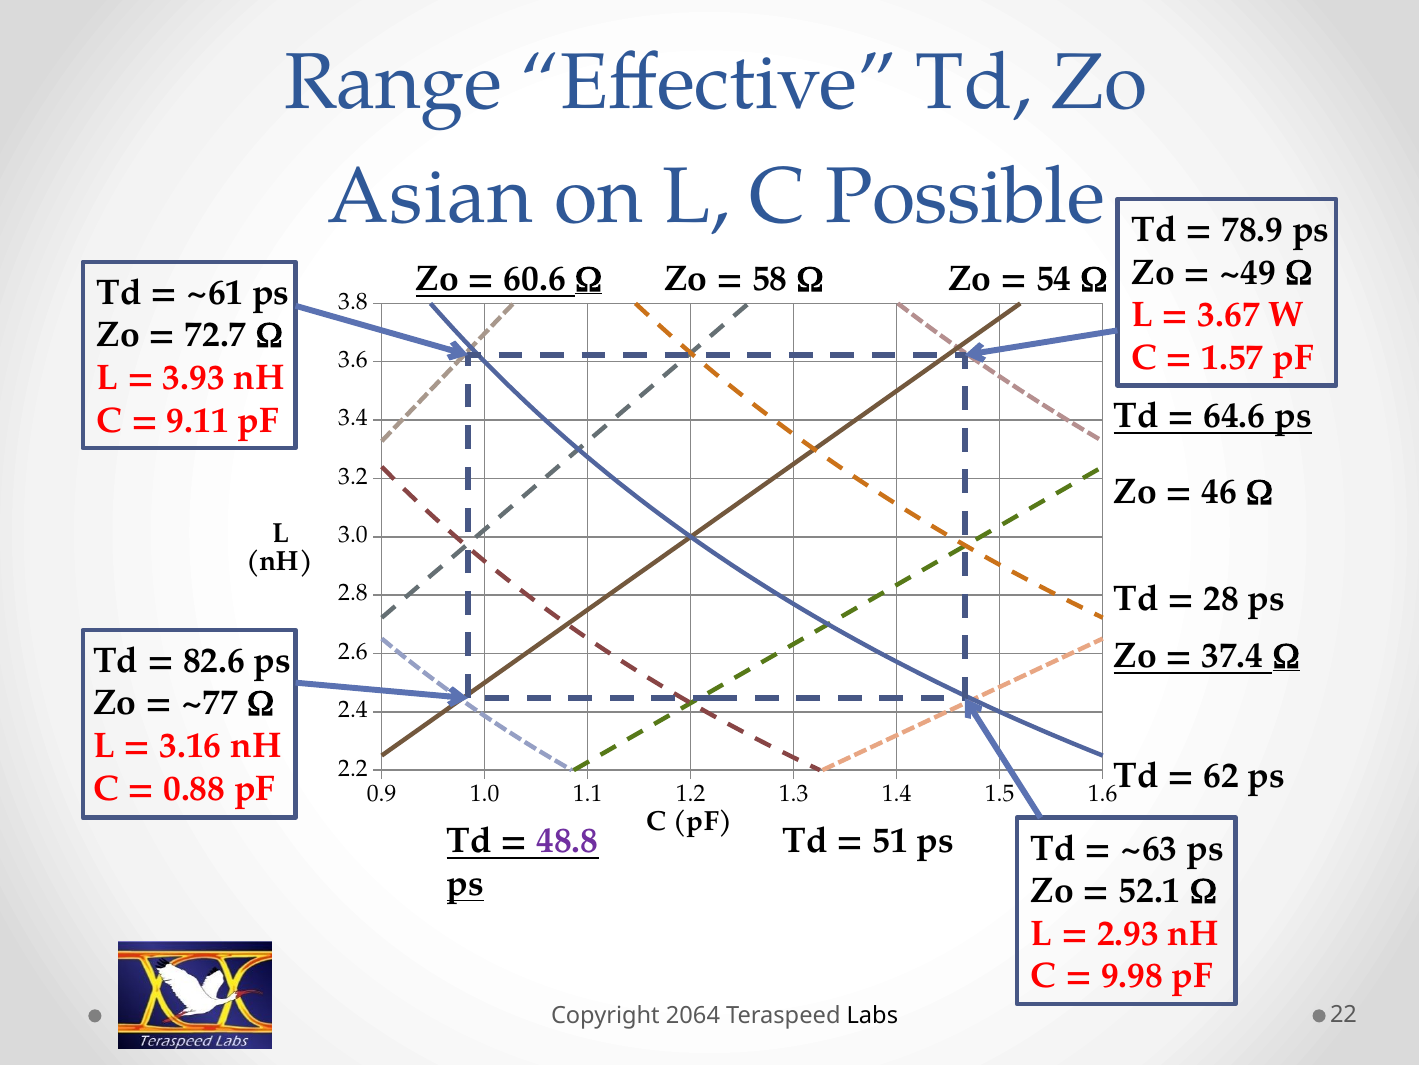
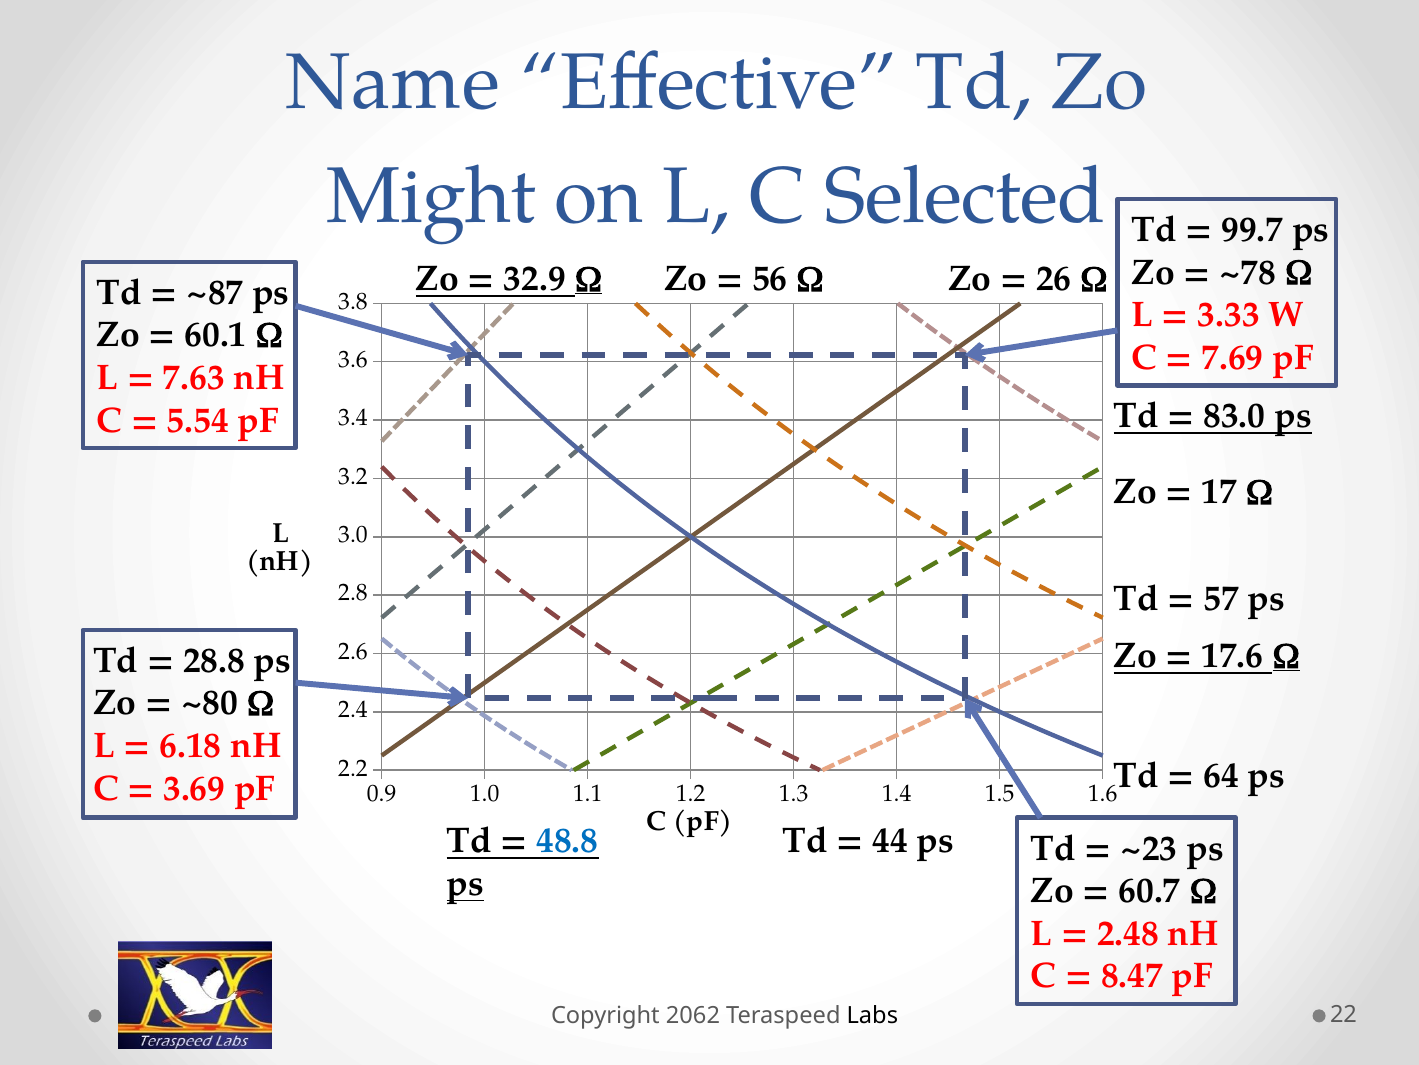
Range: Range -> Name
Asian: Asian -> Might
Possible: Possible -> Selected
78.9: 78.9 -> 99.7
~49: ~49 -> ~78
60.6: 60.6 -> 32.9
58: 58 -> 56
54: 54 -> 26
~61: ~61 -> ~87
3.67: 3.67 -> 3.33
72.7: 72.7 -> 60.1
1.57: 1.57 -> 7.69
3.93: 3.93 -> 7.63
64.6: 64.6 -> 83.0
9.11: 9.11 -> 5.54
46: 46 -> 17
28: 28 -> 57
37.4: 37.4 -> 17.6
82.6: 82.6 -> 28.8
~77: ~77 -> ~80
3.16: 3.16 -> 6.18
62: 62 -> 64
0.88: 0.88 -> 3.69
48.8 colour: purple -> blue
51: 51 -> 44
~63: ~63 -> ~23
52.1: 52.1 -> 60.7
2.93: 2.93 -> 2.48
9.98: 9.98 -> 8.47
2064: 2064 -> 2062
